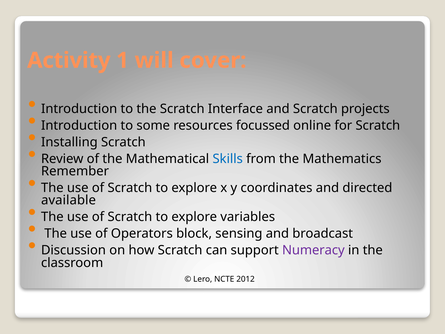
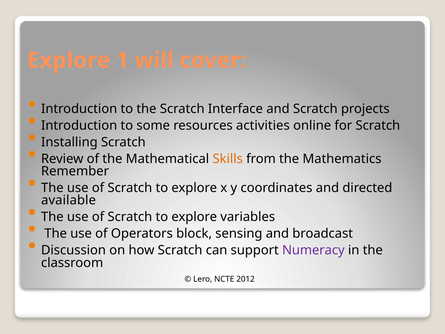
Activity at (69, 60): Activity -> Explore
focussed: focussed -> activities
Skills colour: blue -> orange
